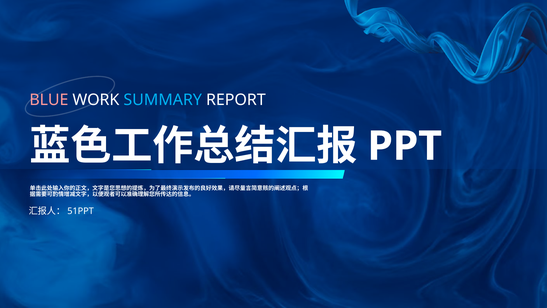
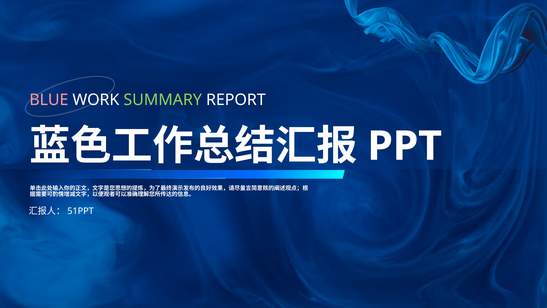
SUMMARY colour: light blue -> light green
